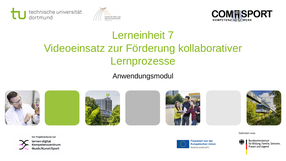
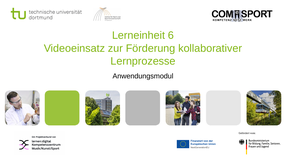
7: 7 -> 6
